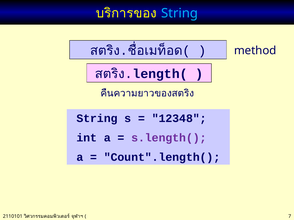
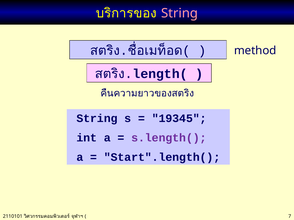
String at (180, 13) colour: light blue -> pink
12348: 12348 -> 19345
Count".length(: Count".length( -> Start".length(
